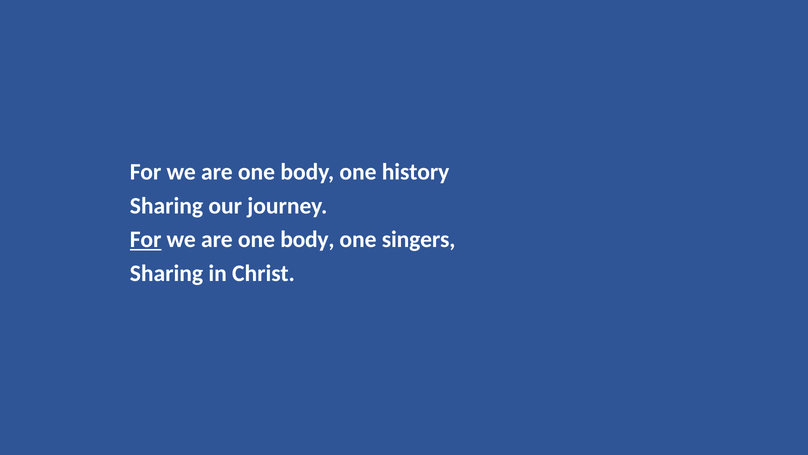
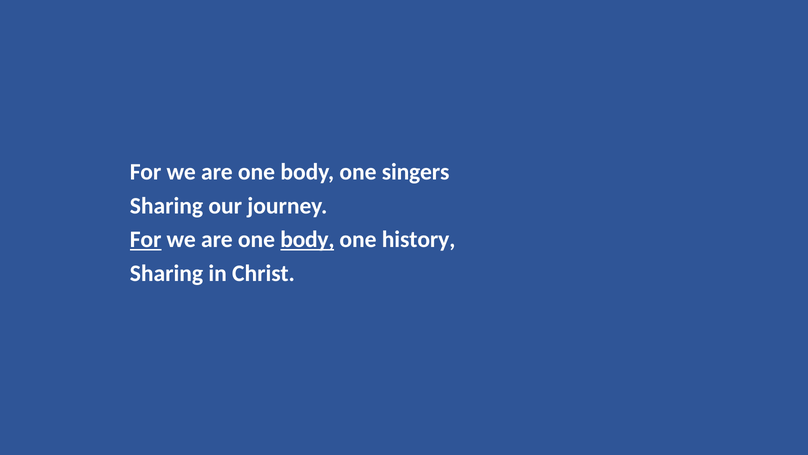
history: history -> singers
body at (307, 239) underline: none -> present
singers: singers -> history
